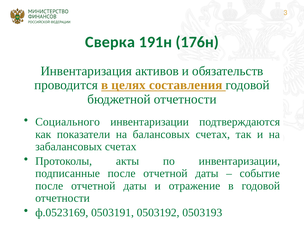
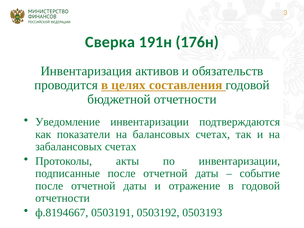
Социального: Социального -> Уведомление
ф.0523169: ф.0523169 -> ф.8194667
